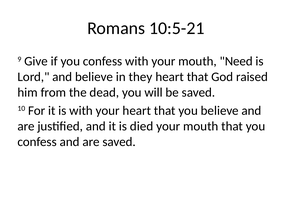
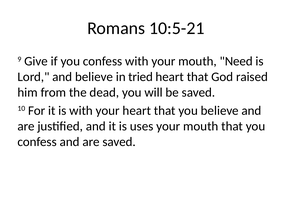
they: they -> tried
died: died -> uses
